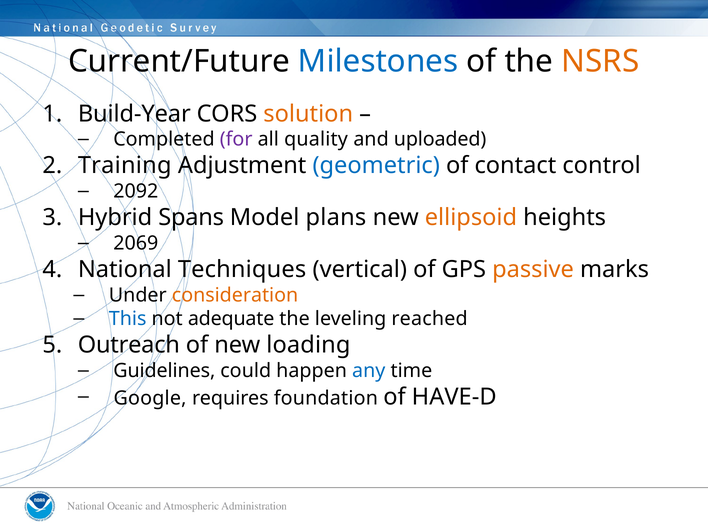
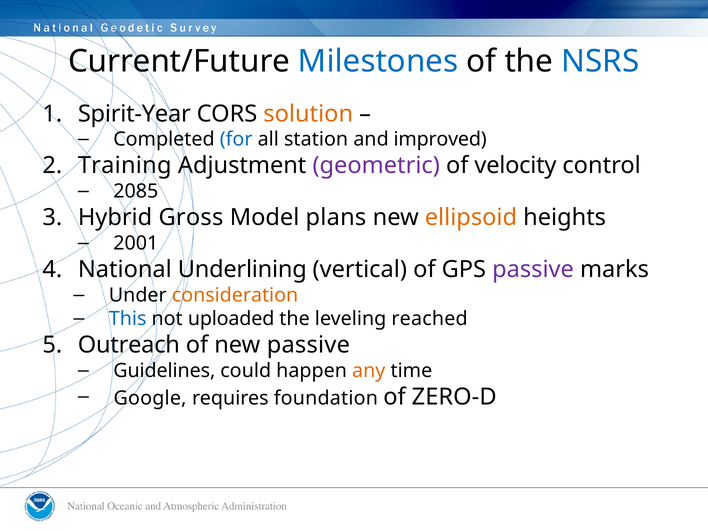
NSRS colour: orange -> blue
Build-Year: Build-Year -> Spirit-Year
for colour: purple -> blue
quality: quality -> station
uploaded: uploaded -> improved
geometric colour: blue -> purple
contact: contact -> velocity
2092: 2092 -> 2085
Spans: Spans -> Gross
2069: 2069 -> 2001
Techniques: Techniques -> Underlining
passive at (533, 270) colour: orange -> purple
adequate: adequate -> uploaded
new loading: loading -> passive
any colour: blue -> orange
HAVE-D: HAVE-D -> ZERO-D
